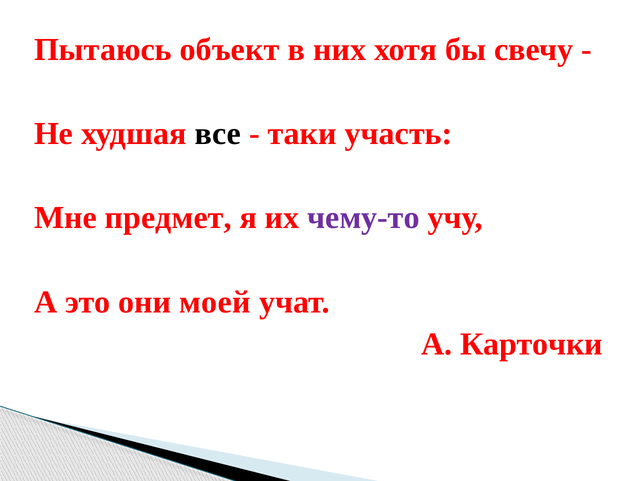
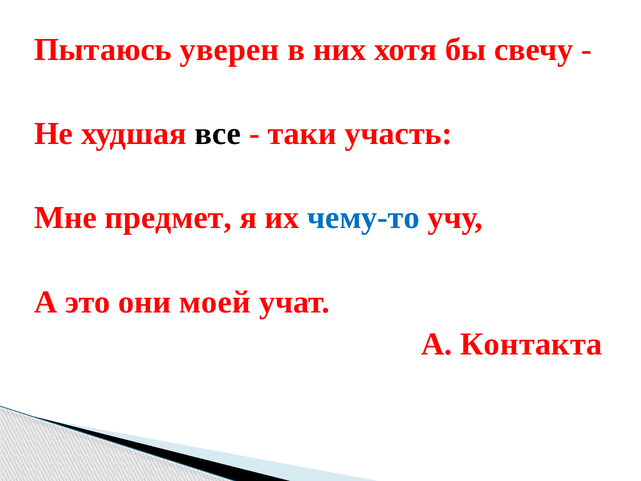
объект: объект -> уверен
чему-то colour: purple -> blue
Карточки: Карточки -> Контакта
